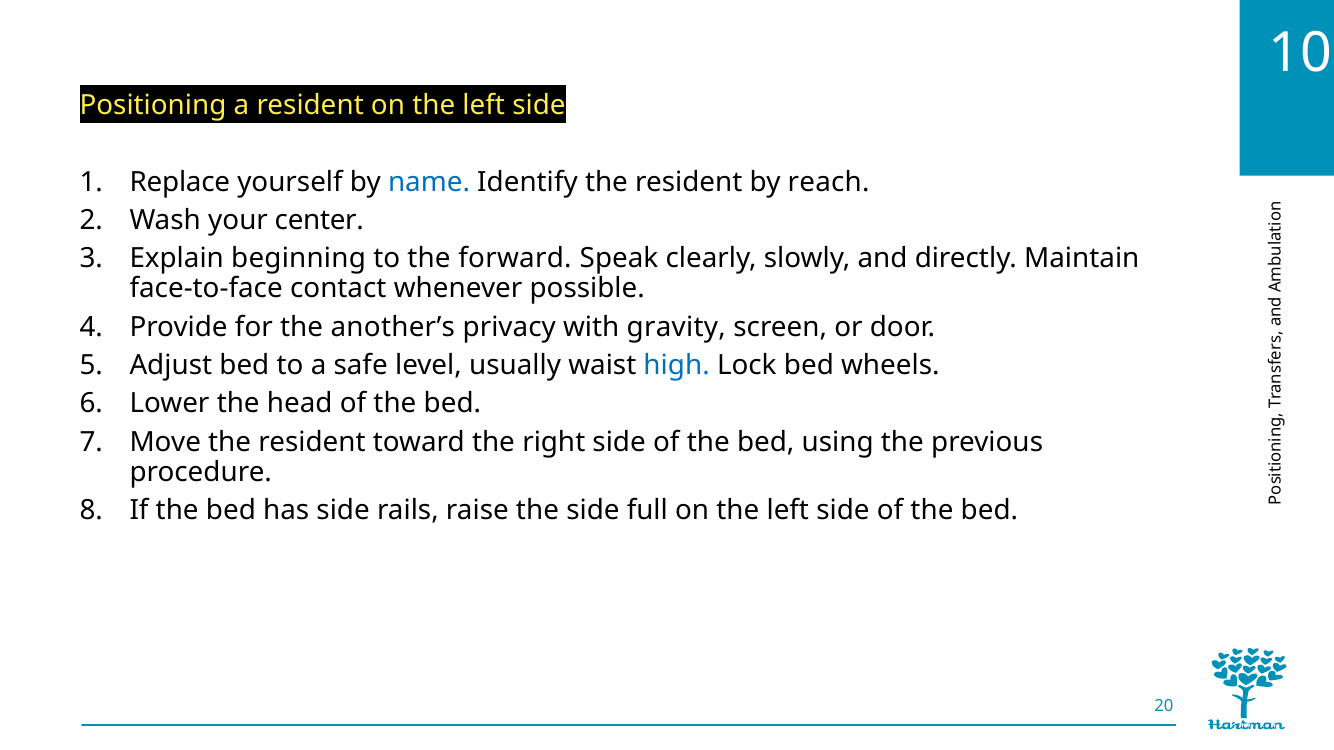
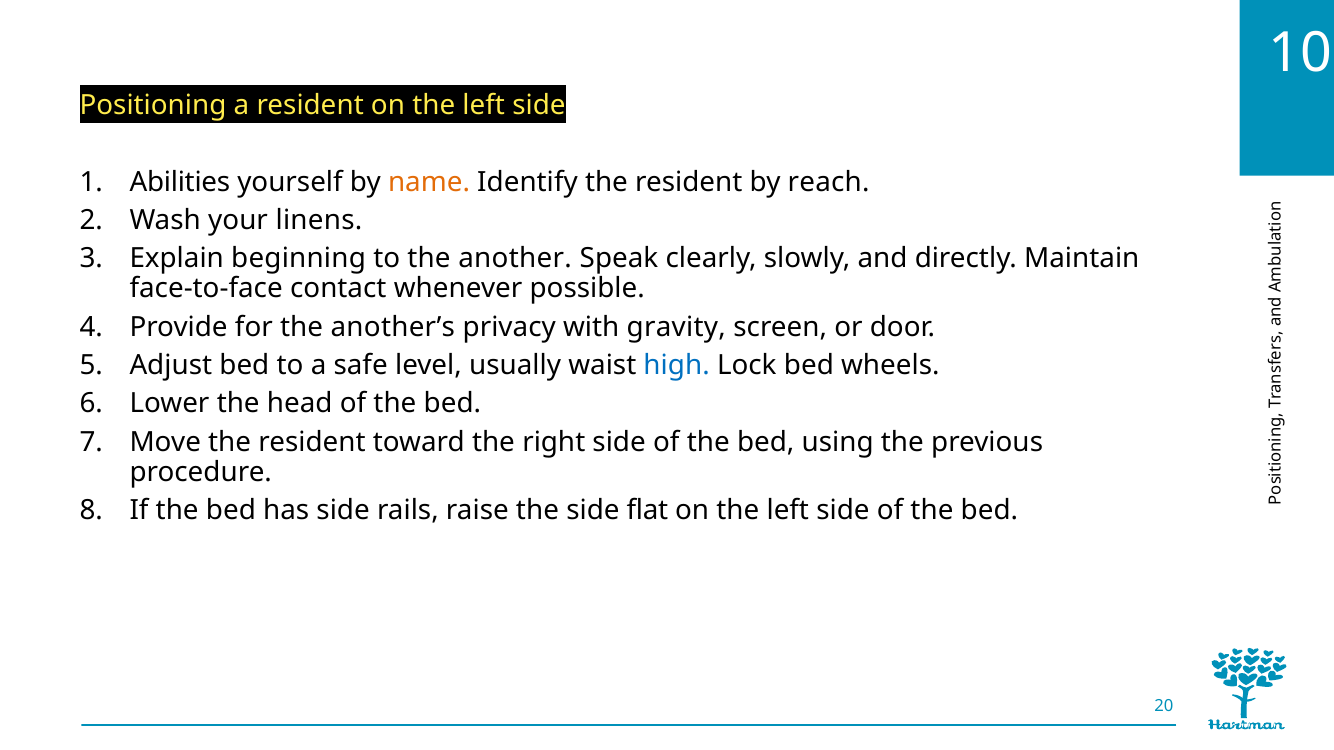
Replace: Replace -> Abilities
name colour: blue -> orange
center: center -> linens
forward: forward -> another
full: full -> flat
